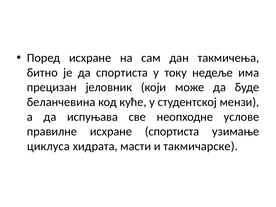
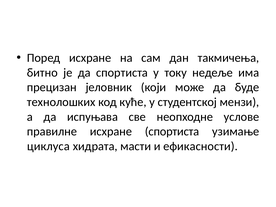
беланчевина: беланчевина -> технолошких
такмичарске: такмичарске -> ефикасности
